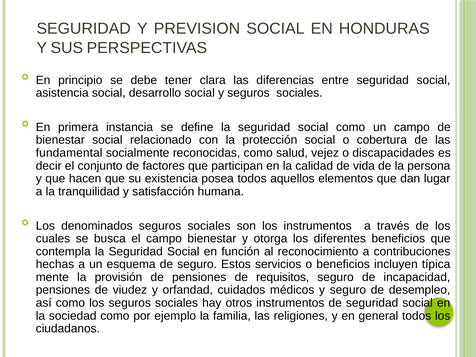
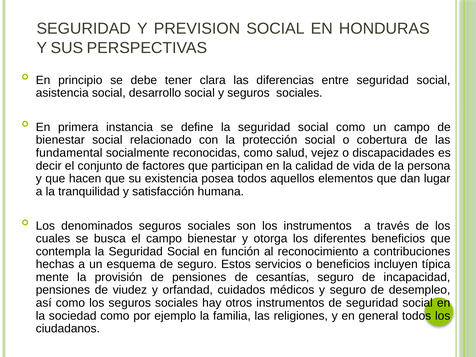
requisitos: requisitos -> cesantías
